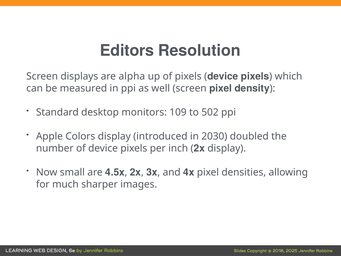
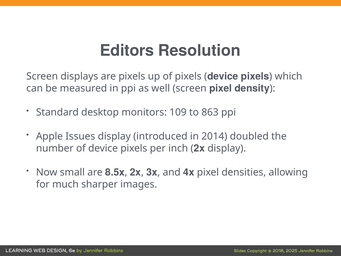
are alpha: alpha -> pixels
502: 502 -> 863
Colors: Colors -> Issues
2030: 2030 -> 2014
4.5x: 4.5x -> 8.5x
